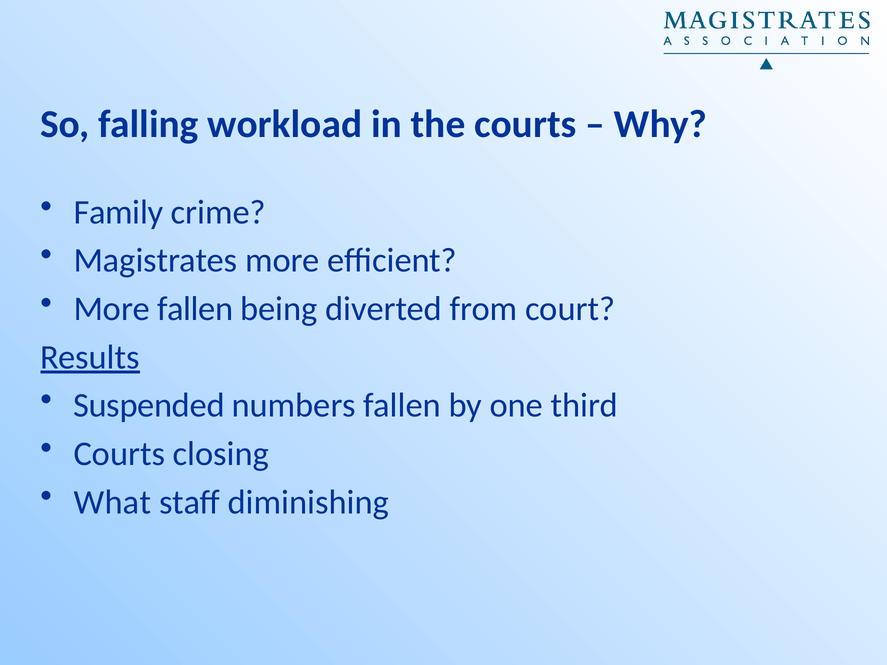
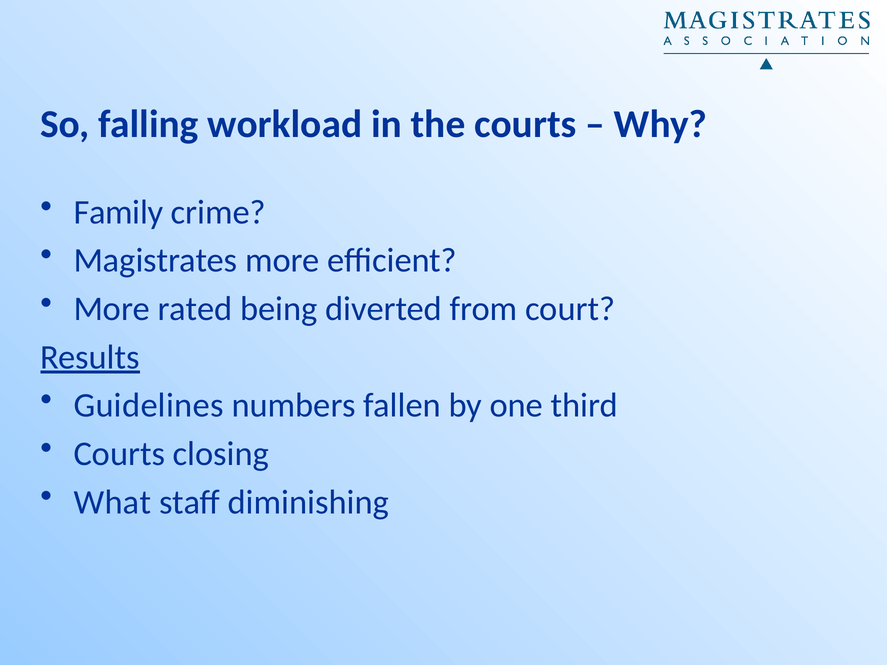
More fallen: fallen -> rated
Suspended: Suspended -> Guidelines
